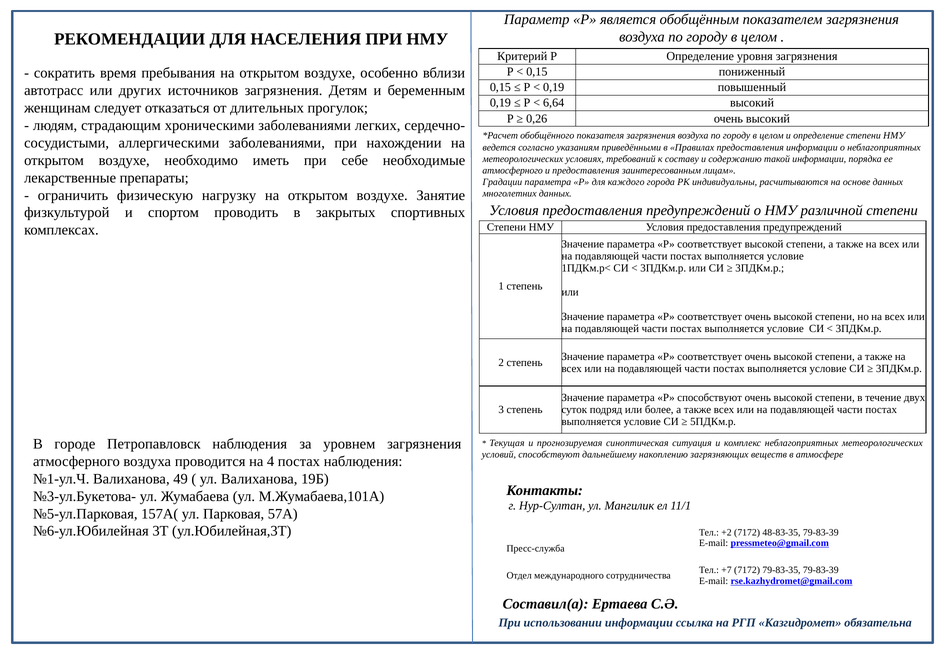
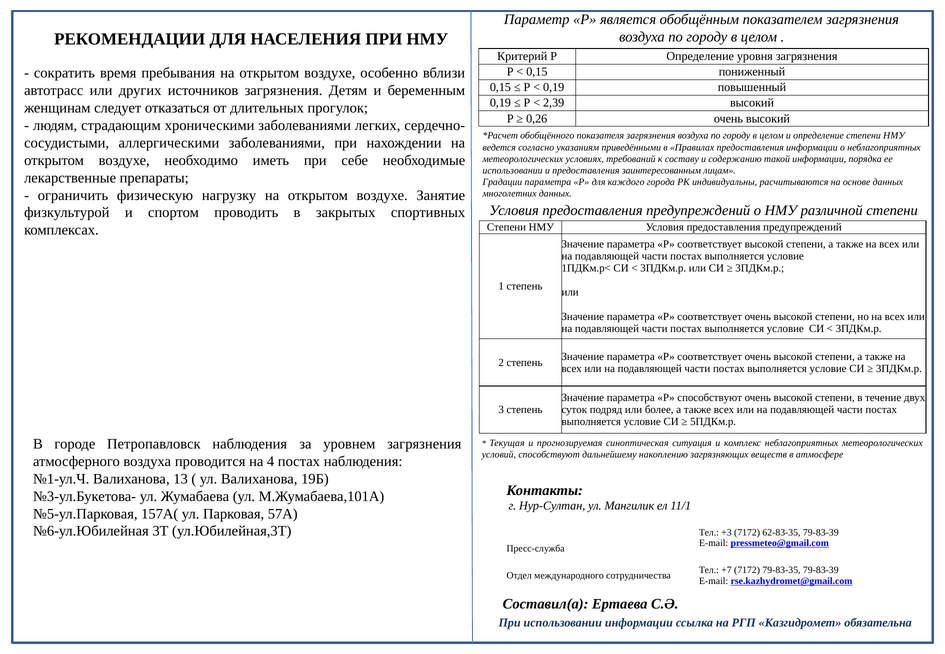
6,64: 6,64 -> 2,39
атмосферного at (513, 171): атмосферного -> использовании
49: 49 -> 13
+2: +2 -> +3
48-83-35: 48-83-35 -> 62-83-35
